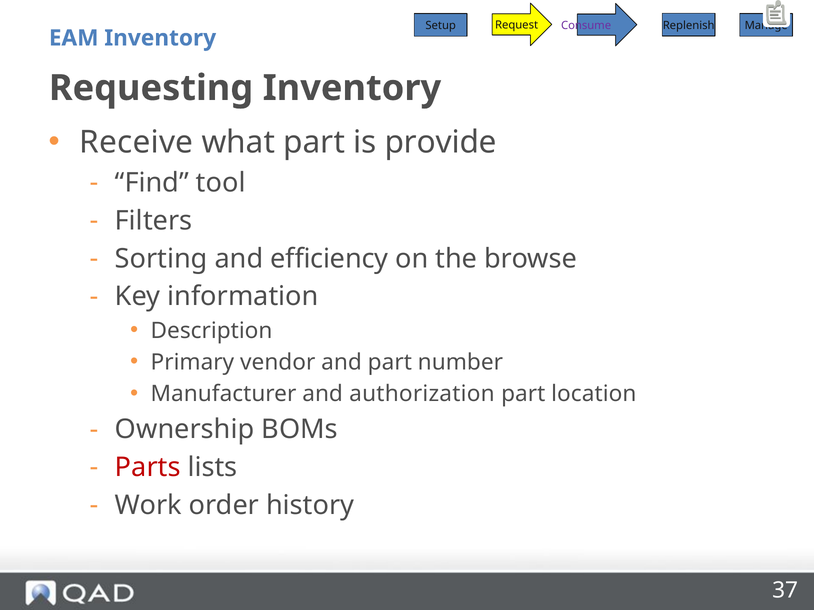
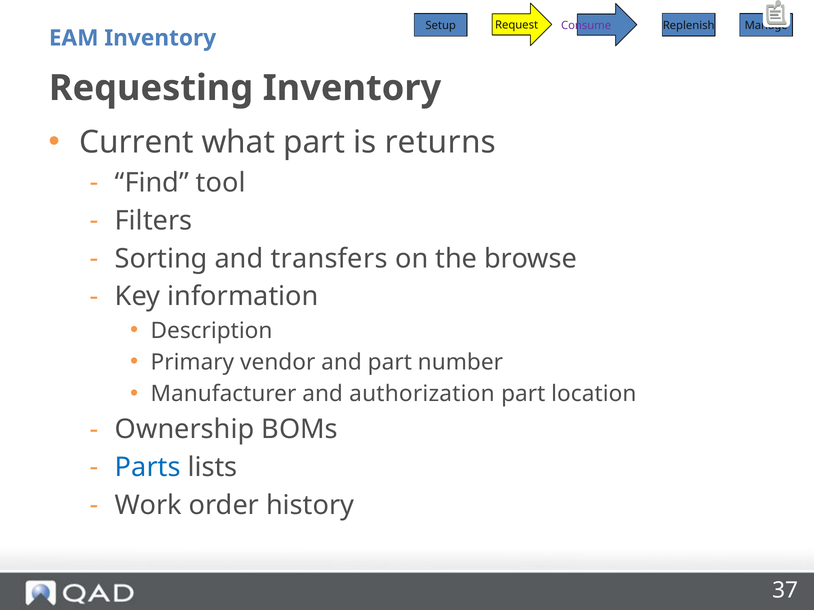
Receive: Receive -> Current
provide: provide -> returns
efficiency: efficiency -> transfers
Parts colour: red -> blue
